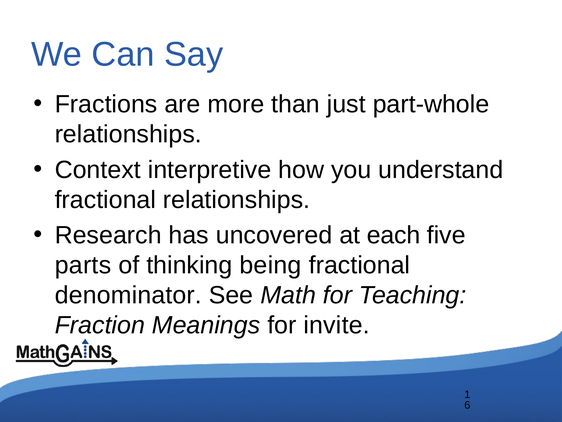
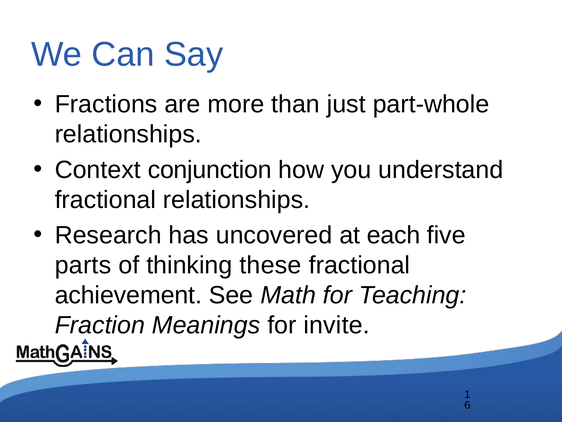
interpretive: interpretive -> conjunction
being: being -> these
denominator: denominator -> achievement
